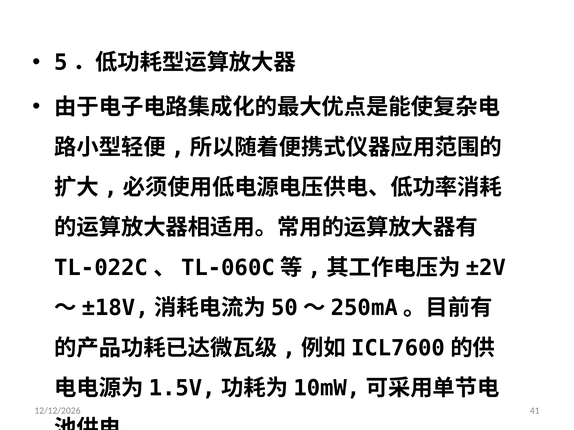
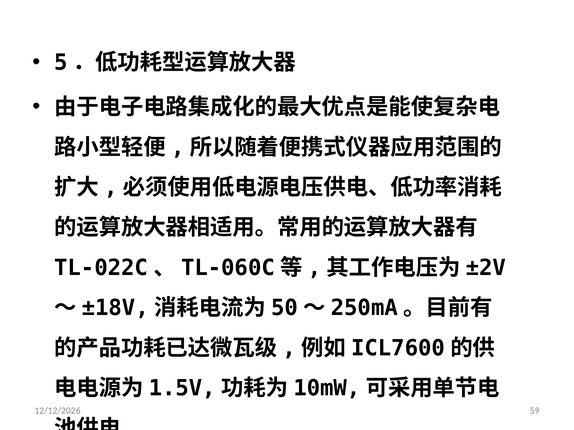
41: 41 -> 59
